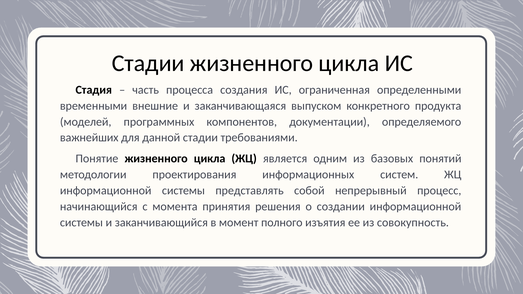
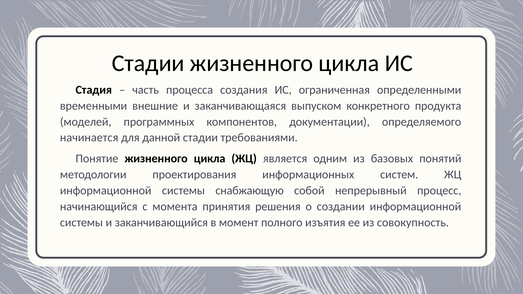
важнейших: важнейших -> начинается
представлять: представлять -> снабжающую
